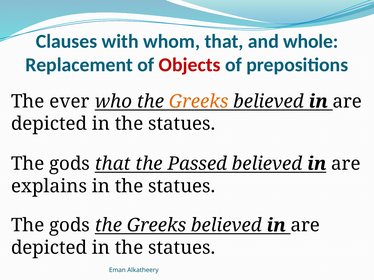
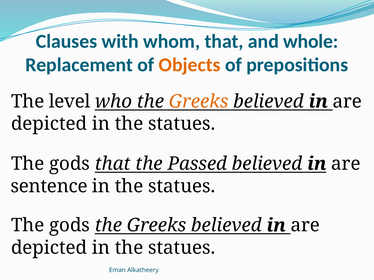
Objects colour: red -> orange
ever: ever -> level
explains: explains -> sentence
